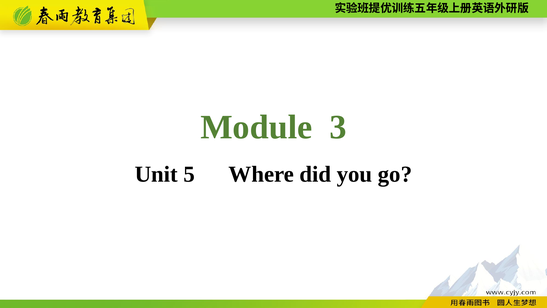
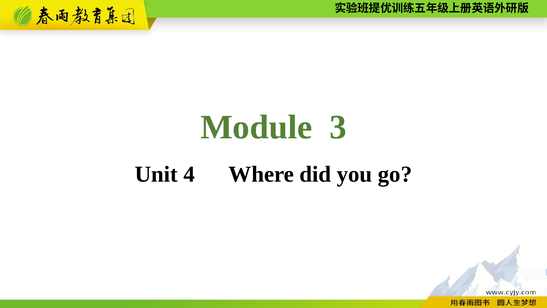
5: 5 -> 4
